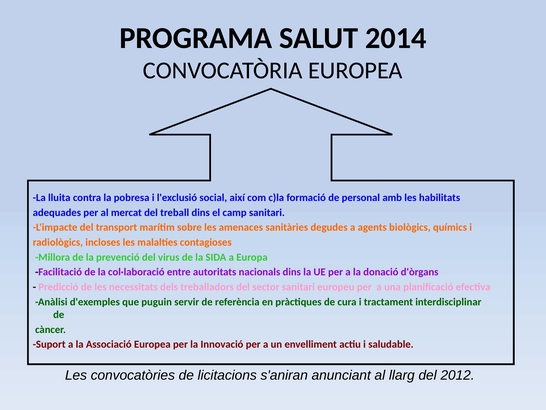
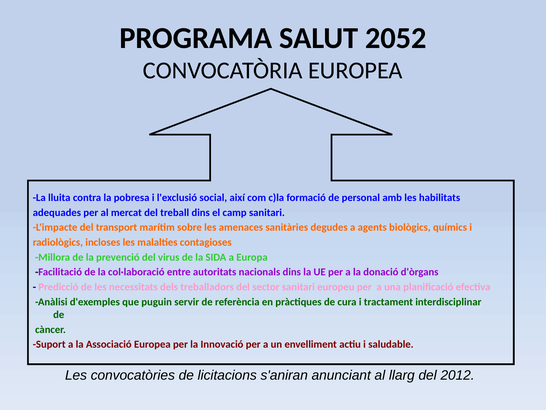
2014: 2014 -> 2052
